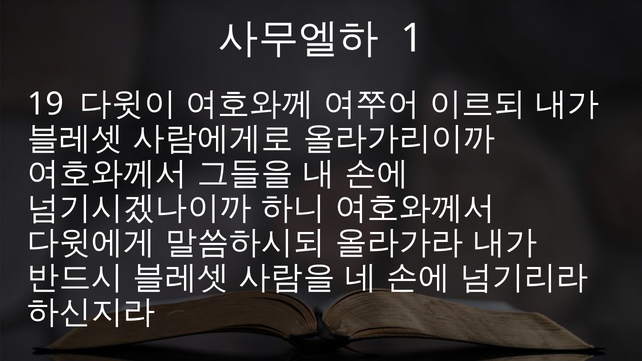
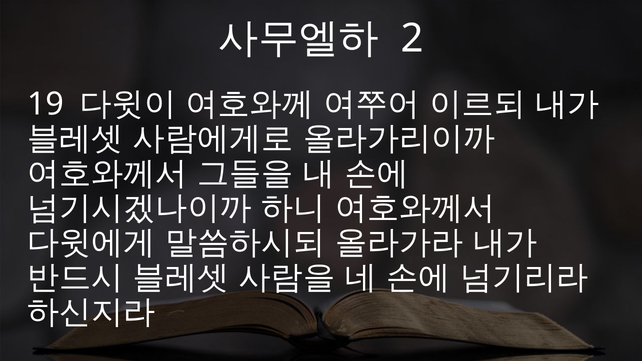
1: 1 -> 2
